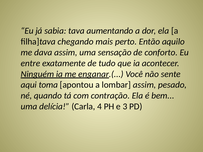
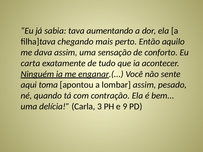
entre: entre -> carta
4: 4 -> 3
3: 3 -> 9
